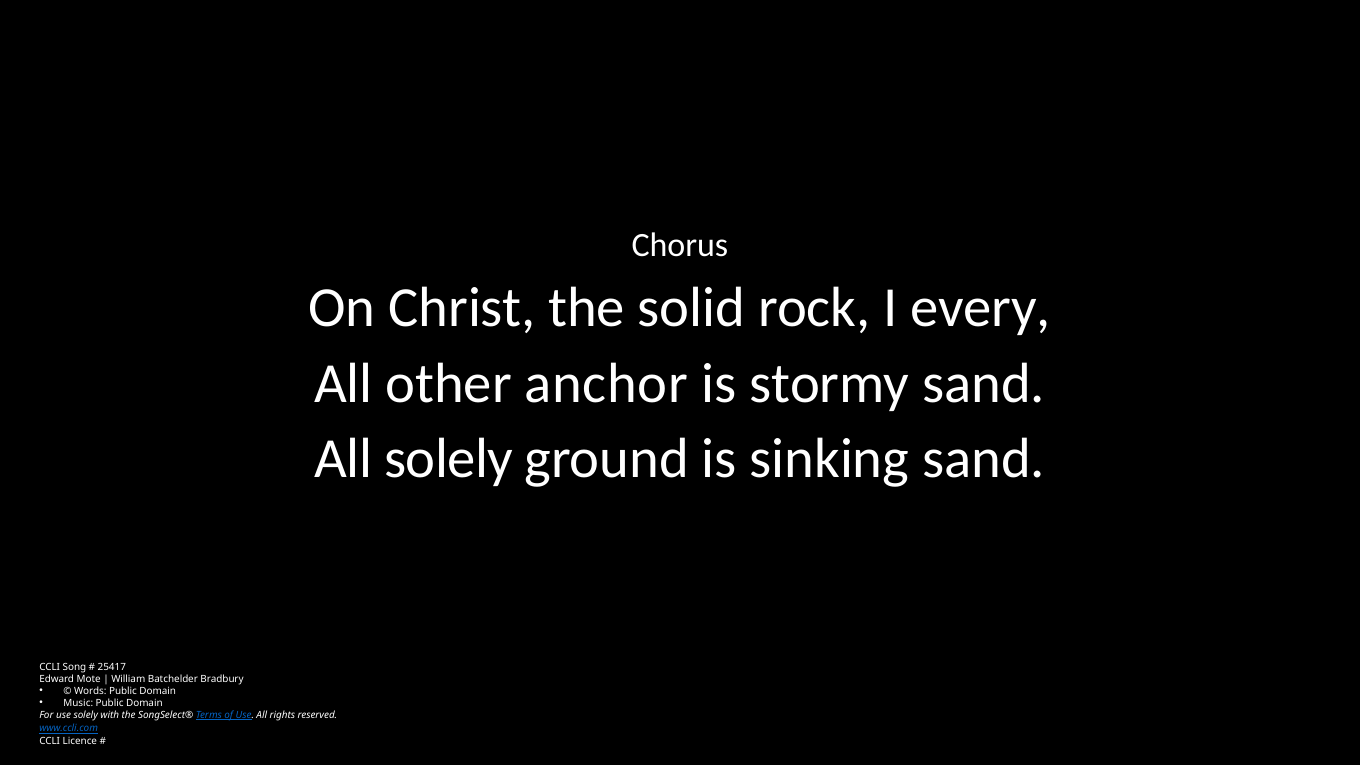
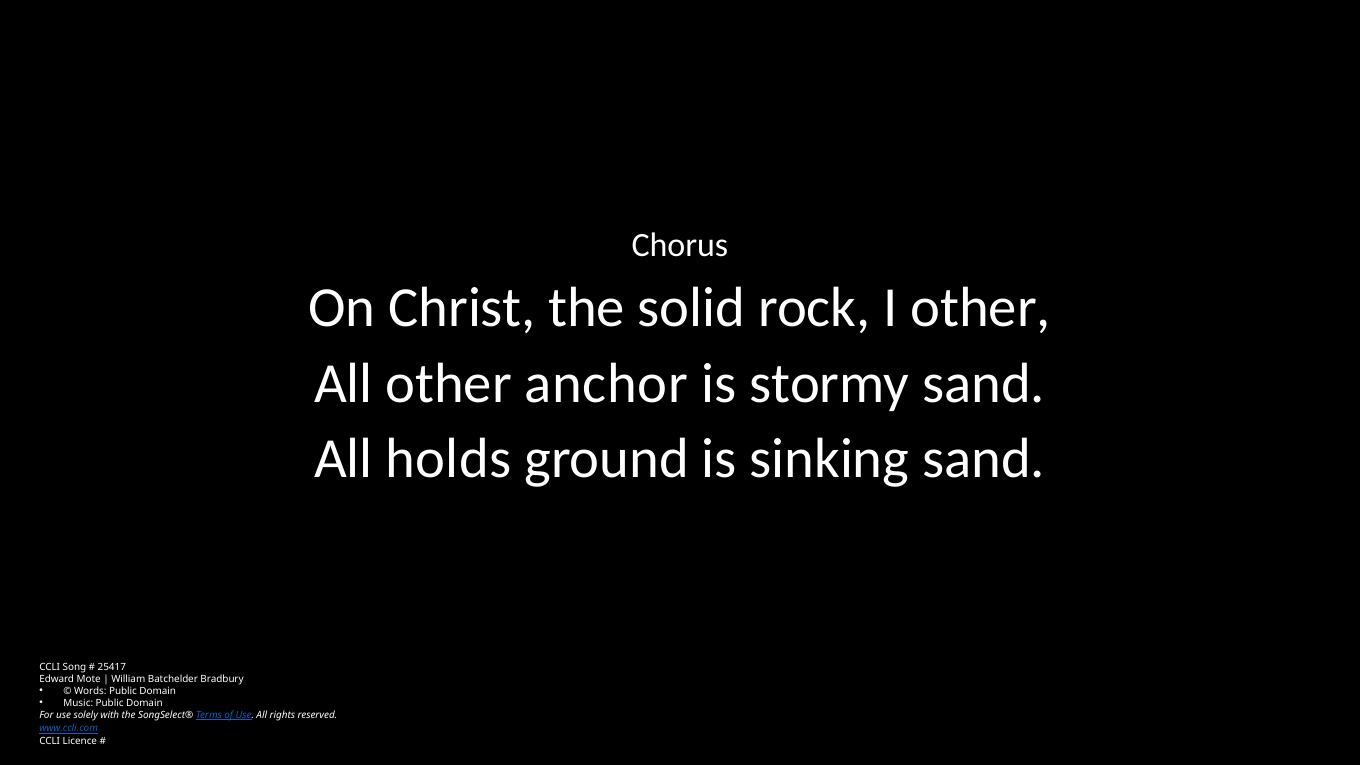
I every: every -> other
All solely: solely -> holds
